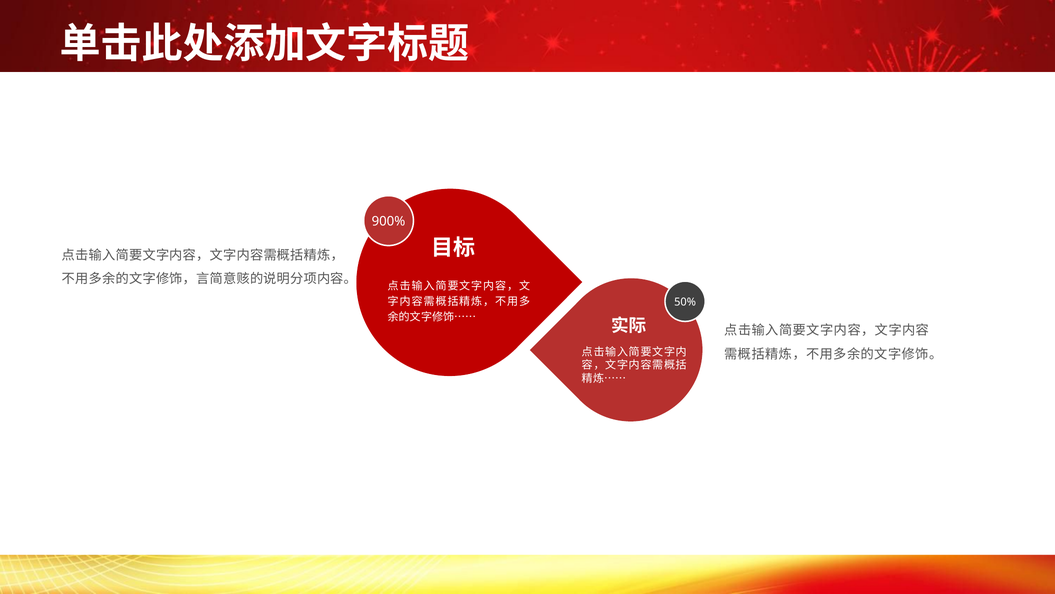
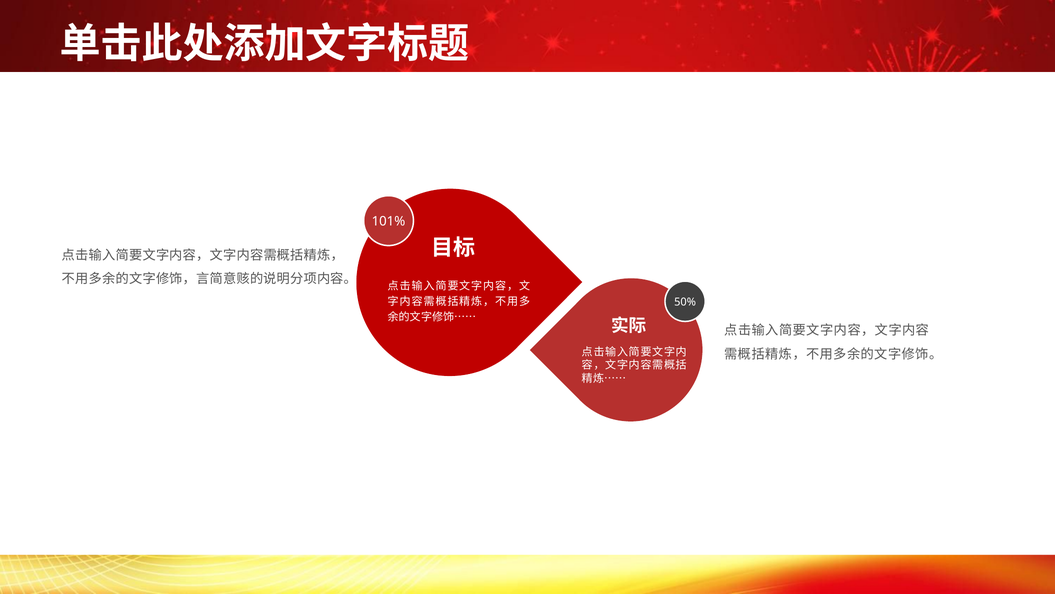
900%: 900% -> 101%
